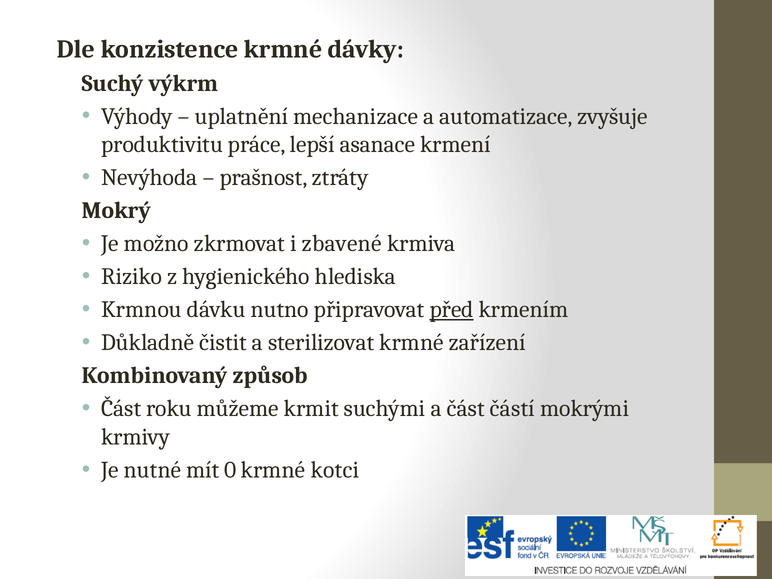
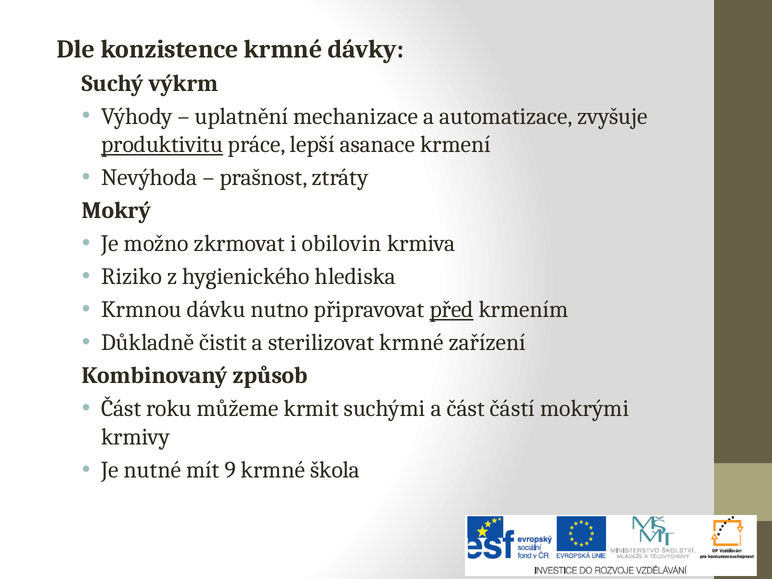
produktivitu underline: none -> present
zbavené: zbavené -> obilovin
0: 0 -> 9
kotci: kotci -> škola
